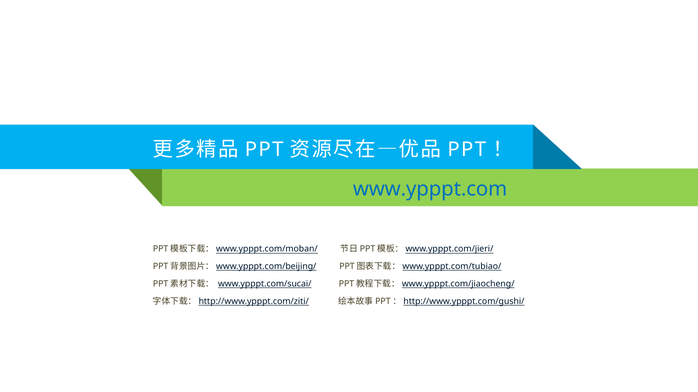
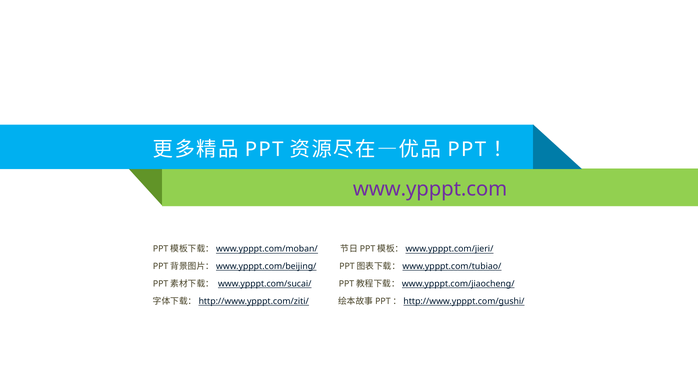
www.ypppt.com colour: blue -> purple
